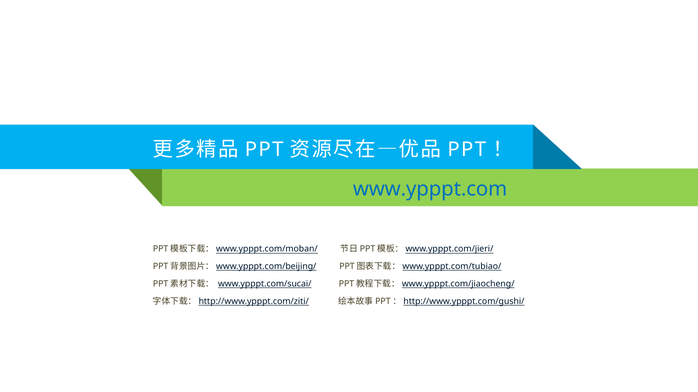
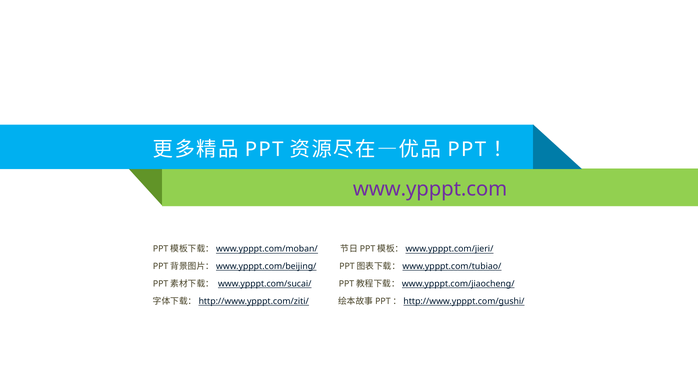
www.ypppt.com colour: blue -> purple
